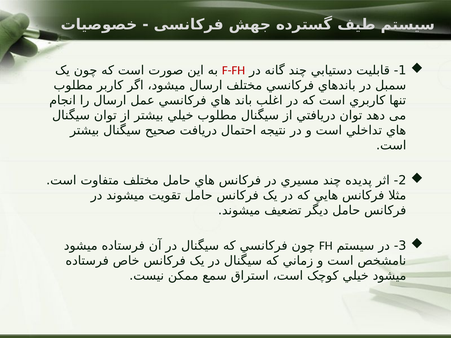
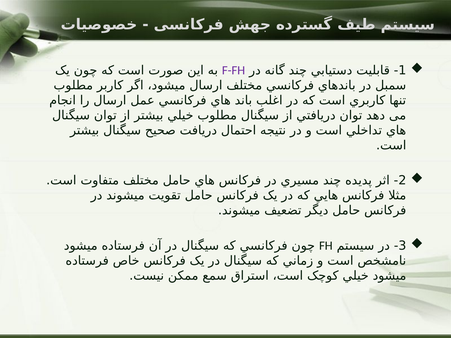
F-FH colour: red -> purple
